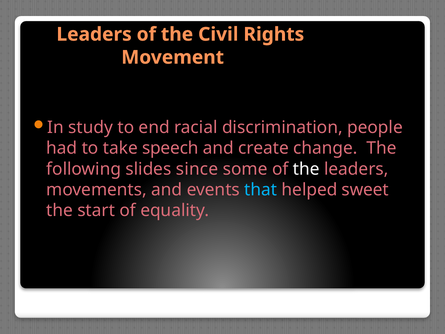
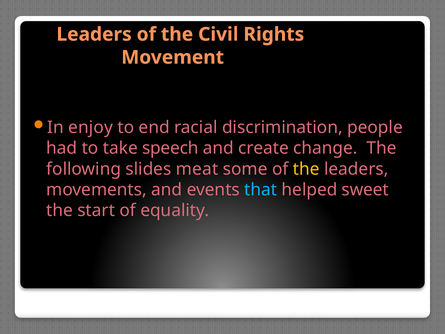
study: study -> enjoy
since: since -> meat
the at (306, 169) colour: white -> yellow
